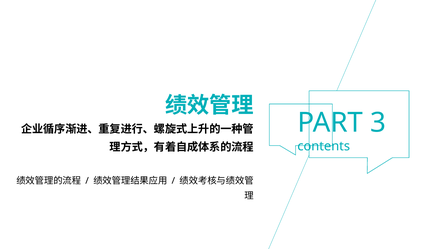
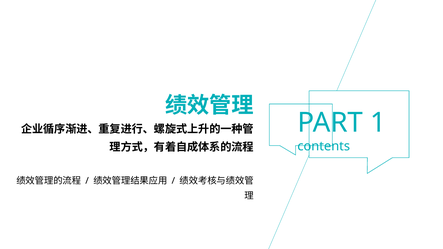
3: 3 -> 1
